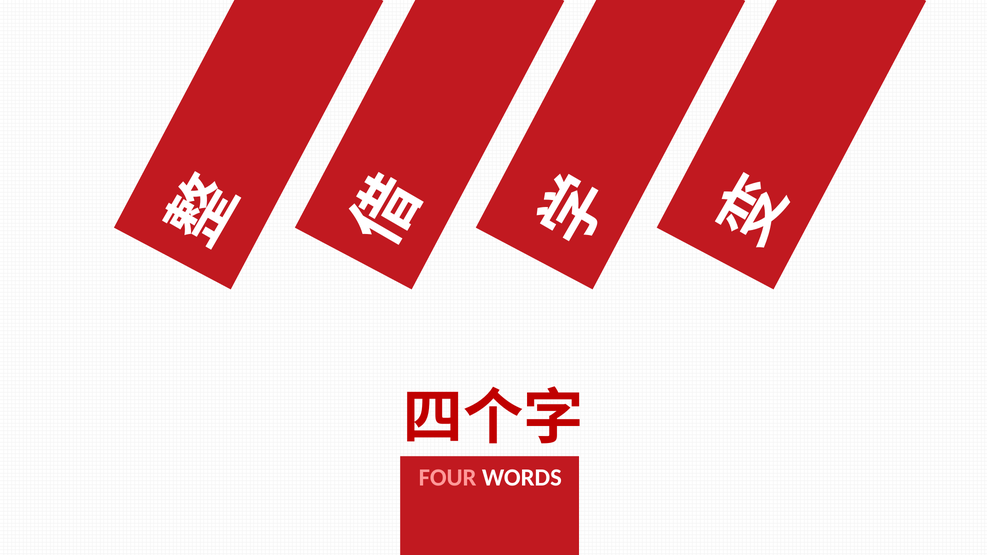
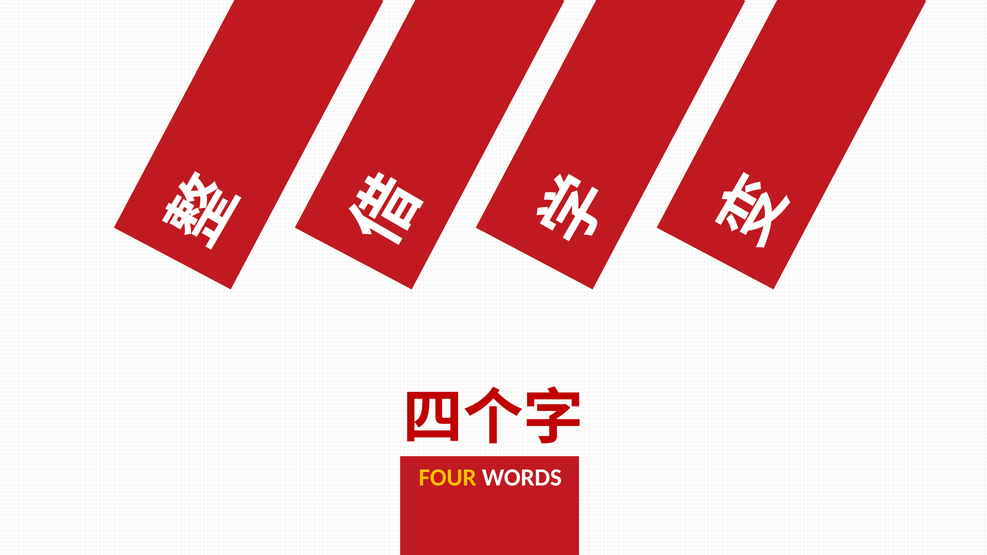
FOUR colour: pink -> yellow
